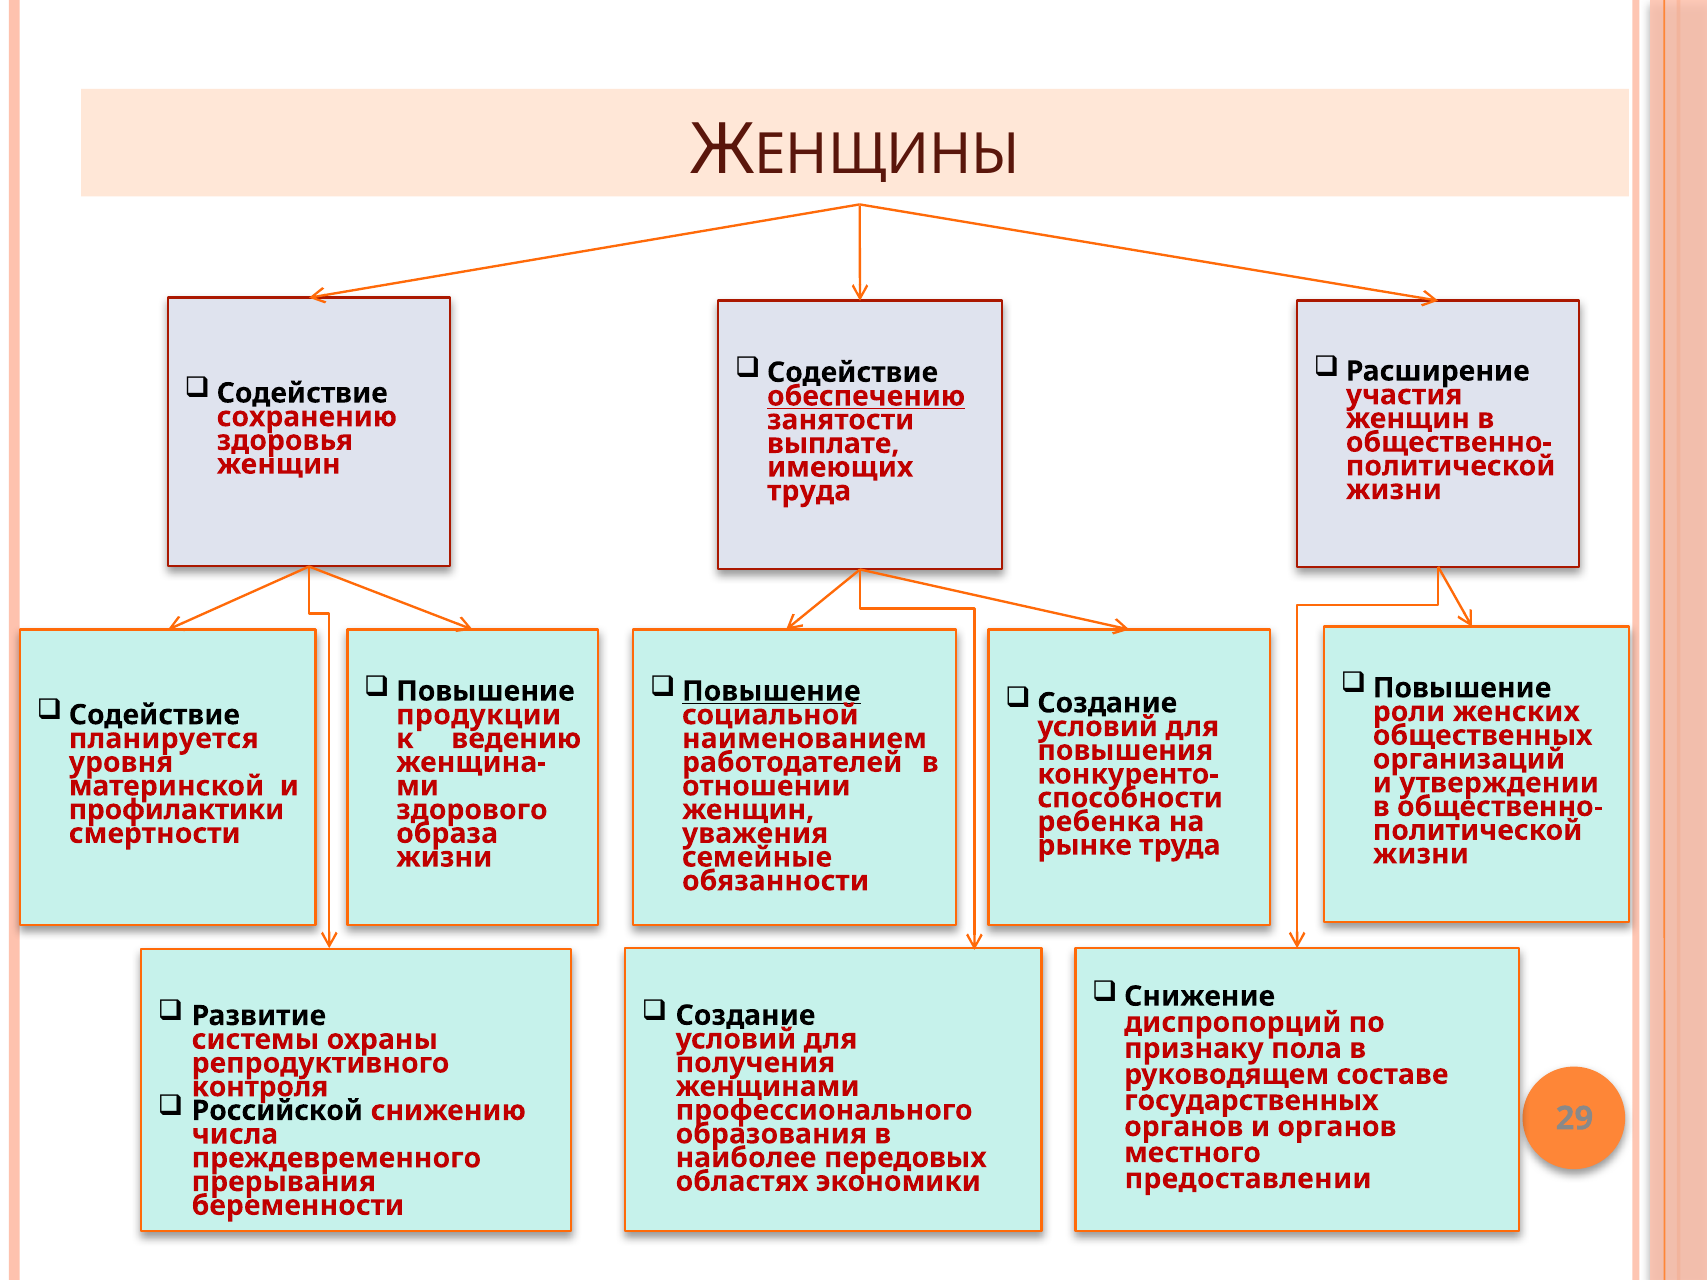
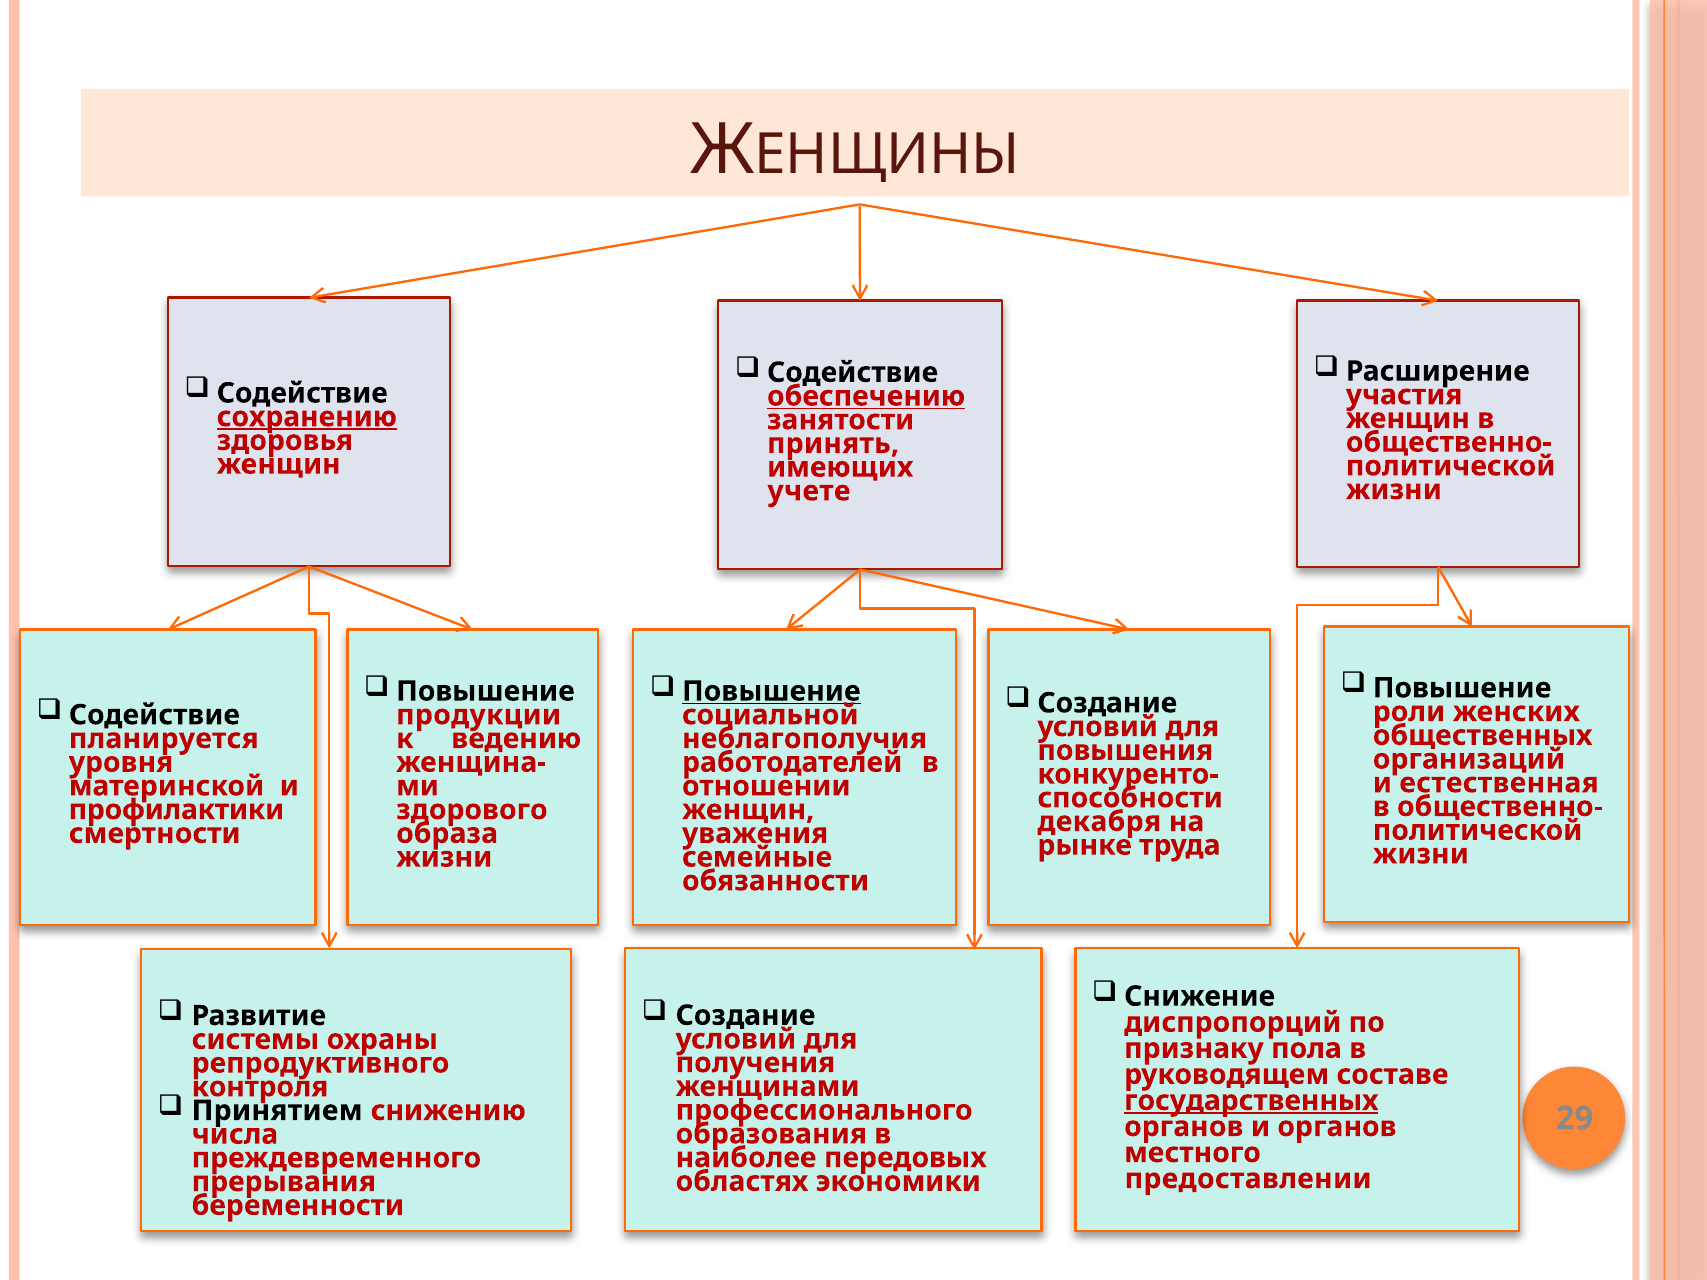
сохранению underline: none -> present
выплате: выплате -> принять
труда at (809, 491): труда -> учете
наименованием: наименованием -> неблагополучия
утверждении: утверждении -> естественная
ребенка: ребенка -> декабря
Российской: Российской -> Принятием
государственных underline: none -> present
